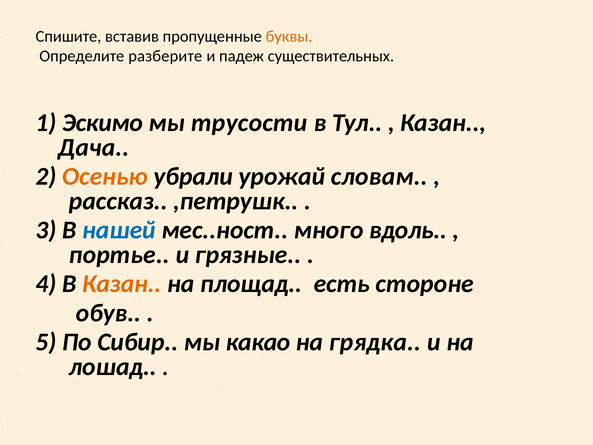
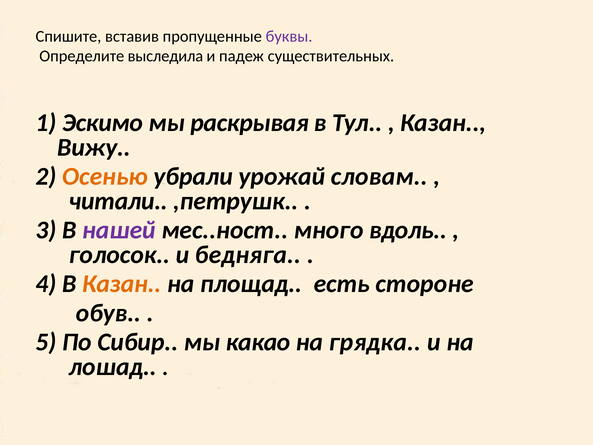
буквы colour: orange -> purple
разберите: разберите -> выследила
трусости: трусости -> раскрывая
Дача: Дача -> Вижу
рассказ: рассказ -> читали
нашей colour: blue -> purple
портье: портье -> голосок
грязные: грязные -> бедняга
